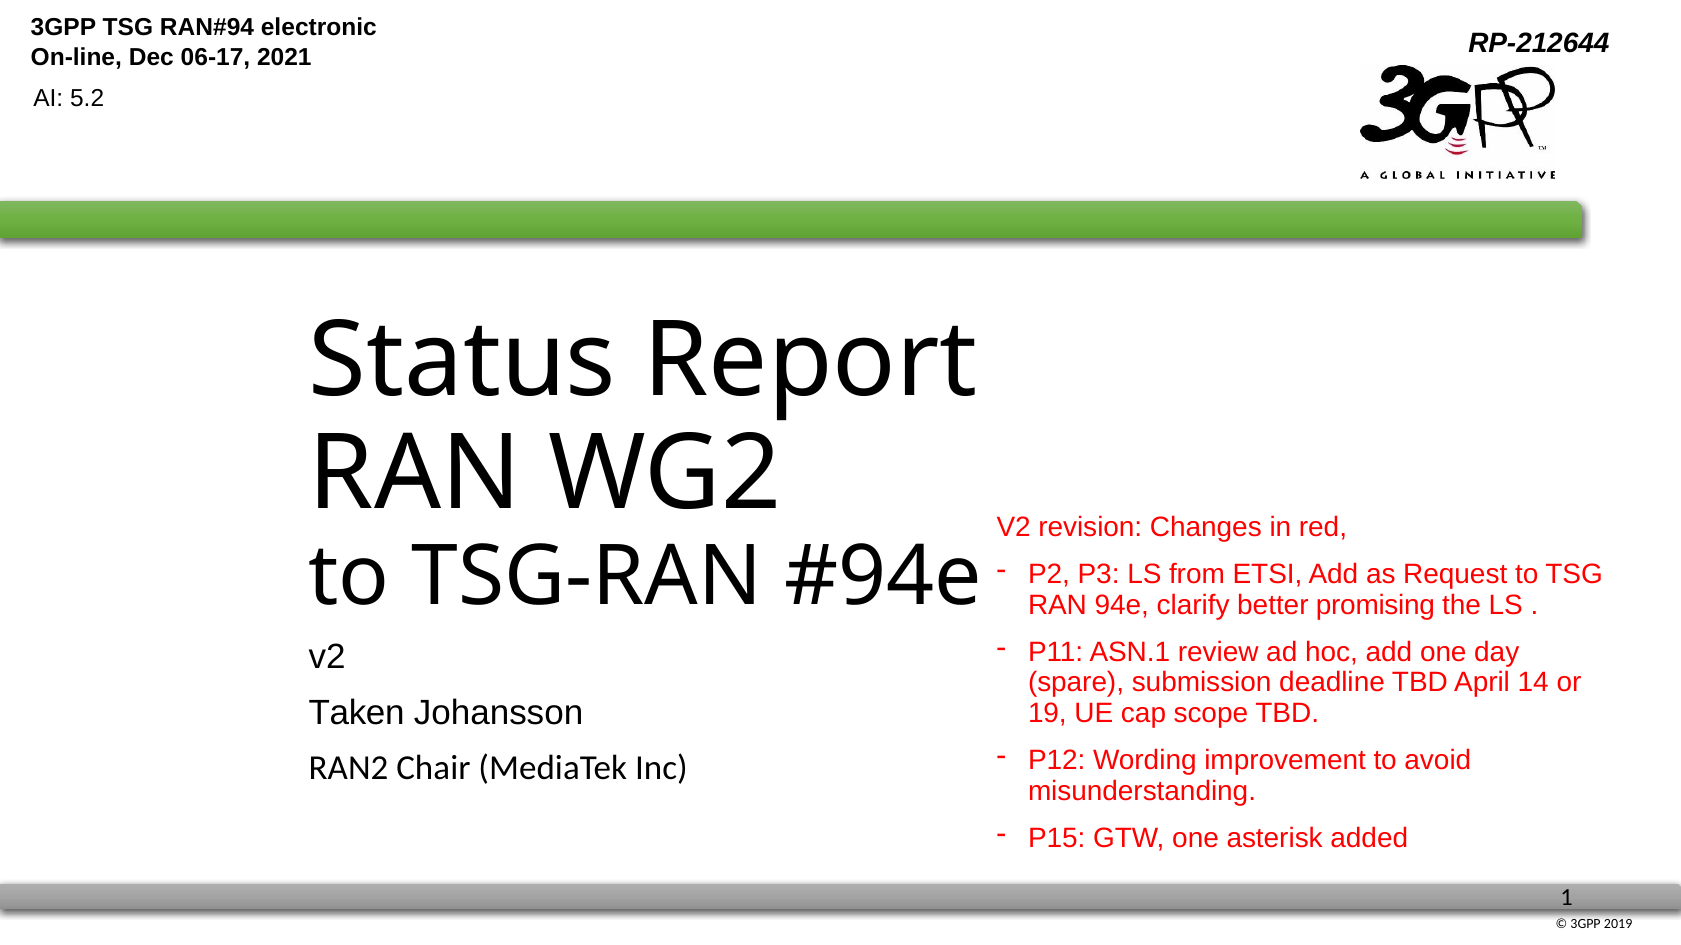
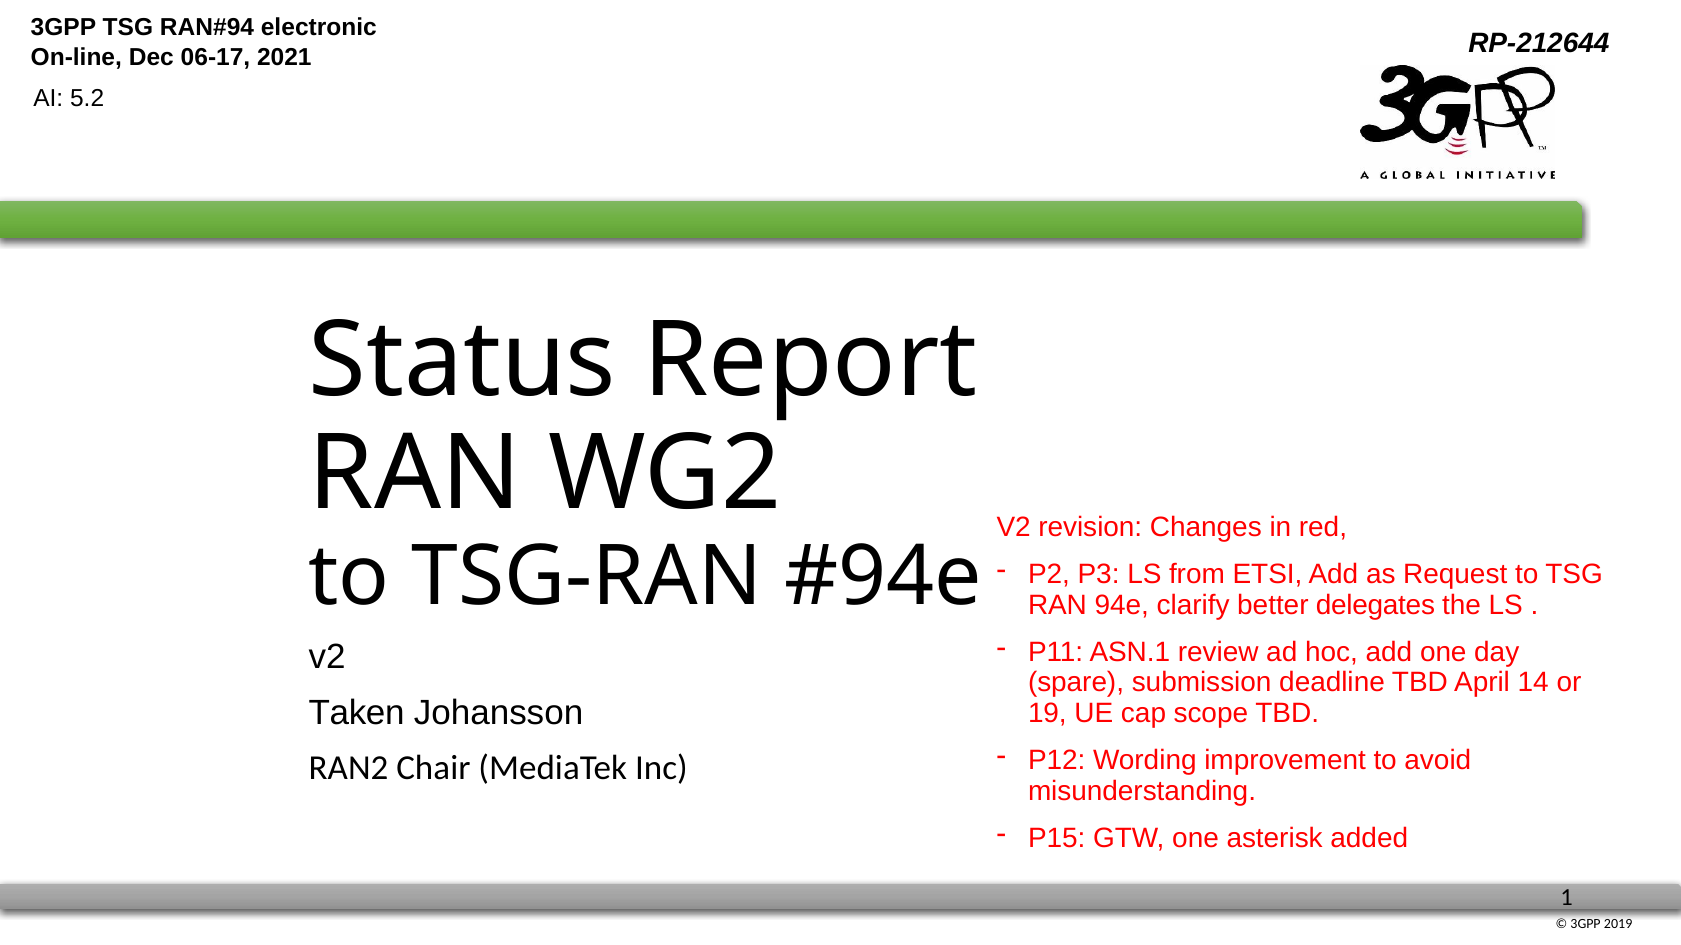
promising: promising -> delegates
